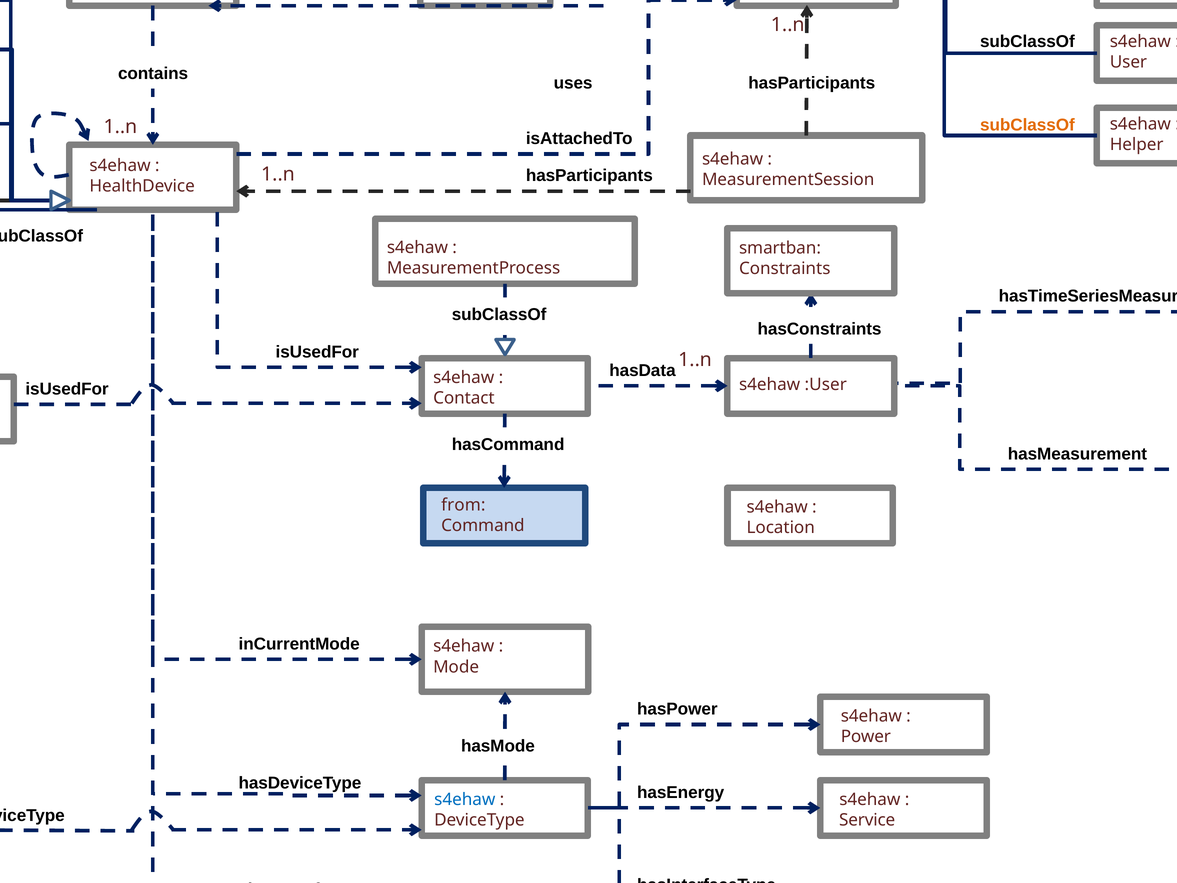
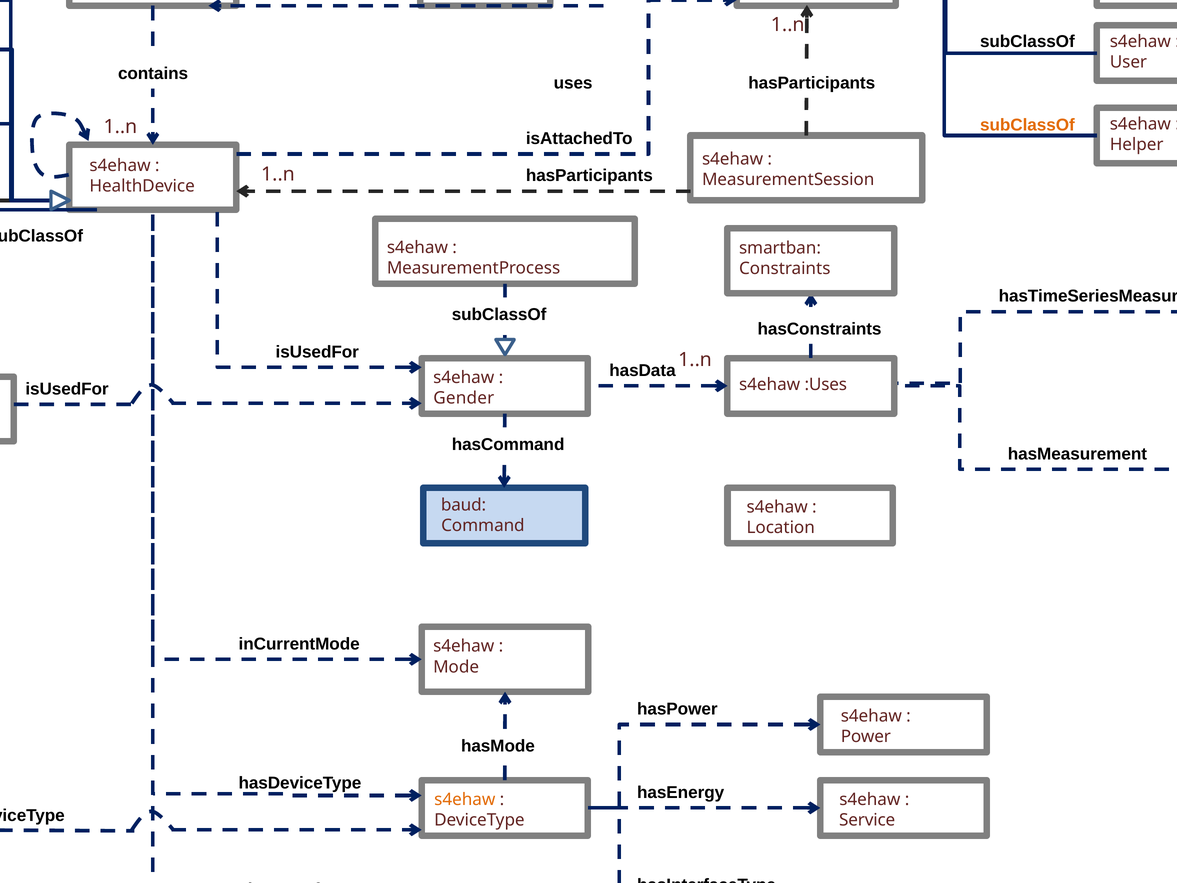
:User: :User -> :Uses
Contact at (464, 398): Contact -> Gender
from: from -> baud
s4ehaw at (465, 799) colour: blue -> orange
